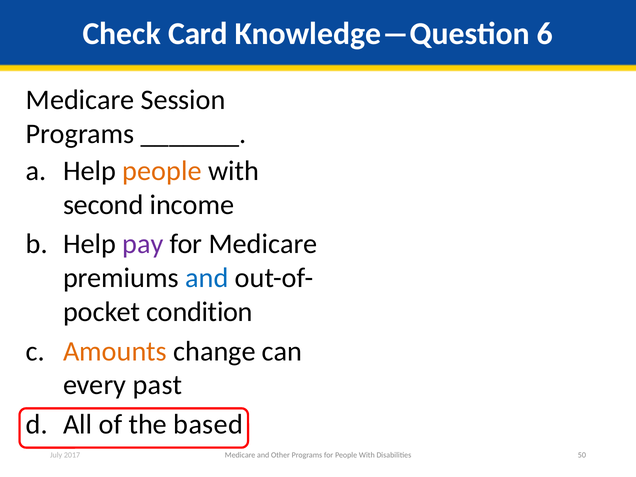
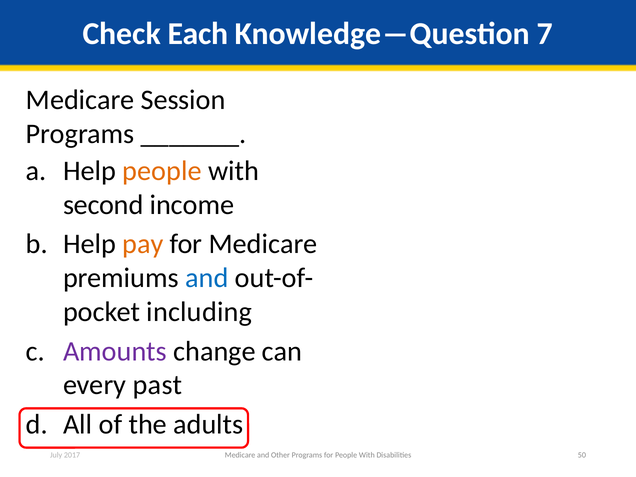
Card: Card -> Each
6: 6 -> 7
pay colour: purple -> orange
condition: condition -> including
Amounts colour: orange -> purple
based: based -> adults
